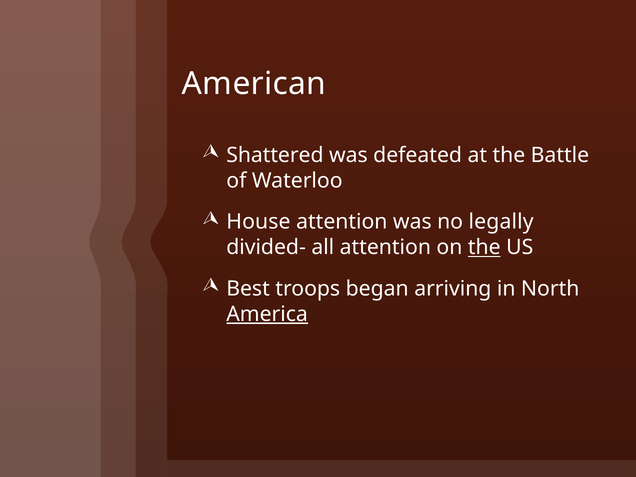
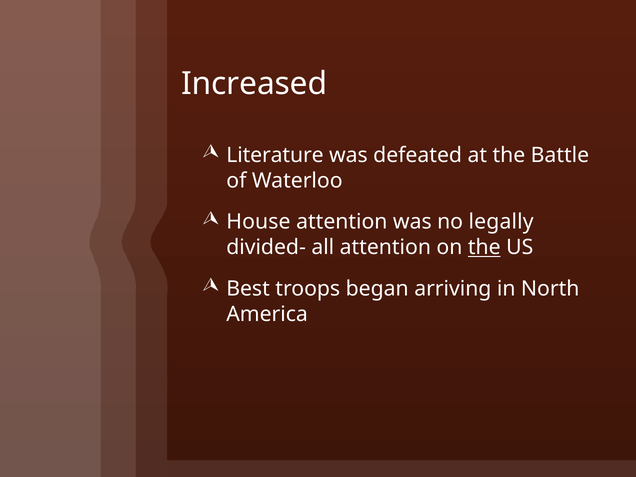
American: American -> Increased
Shattered: Shattered -> Literature
America underline: present -> none
